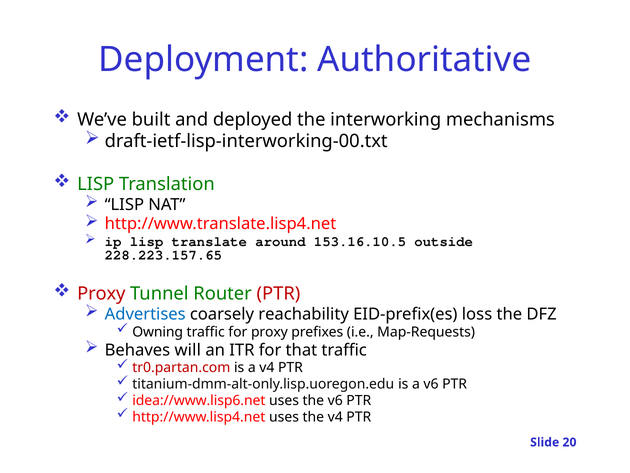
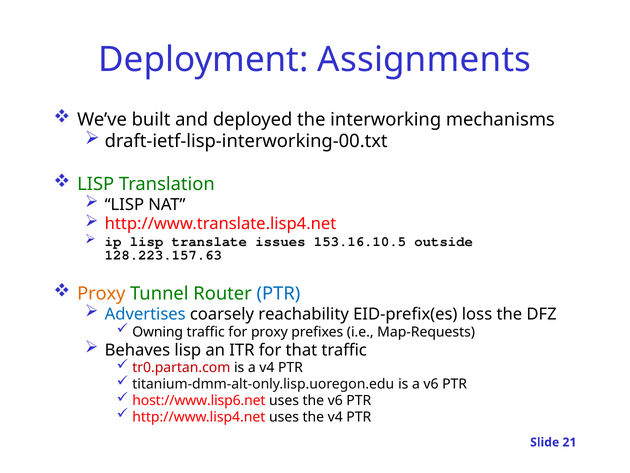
Authoritative: Authoritative -> Assignments
around: around -> issues
228.223.157.65: 228.223.157.65 -> 128.223.157.63
Proxy at (101, 293) colour: red -> orange
PTR at (278, 293) colour: red -> blue
Behaves will: will -> lisp
idea://www.lisp6.net: idea://www.lisp6.net -> host://www.lisp6.net
20: 20 -> 21
